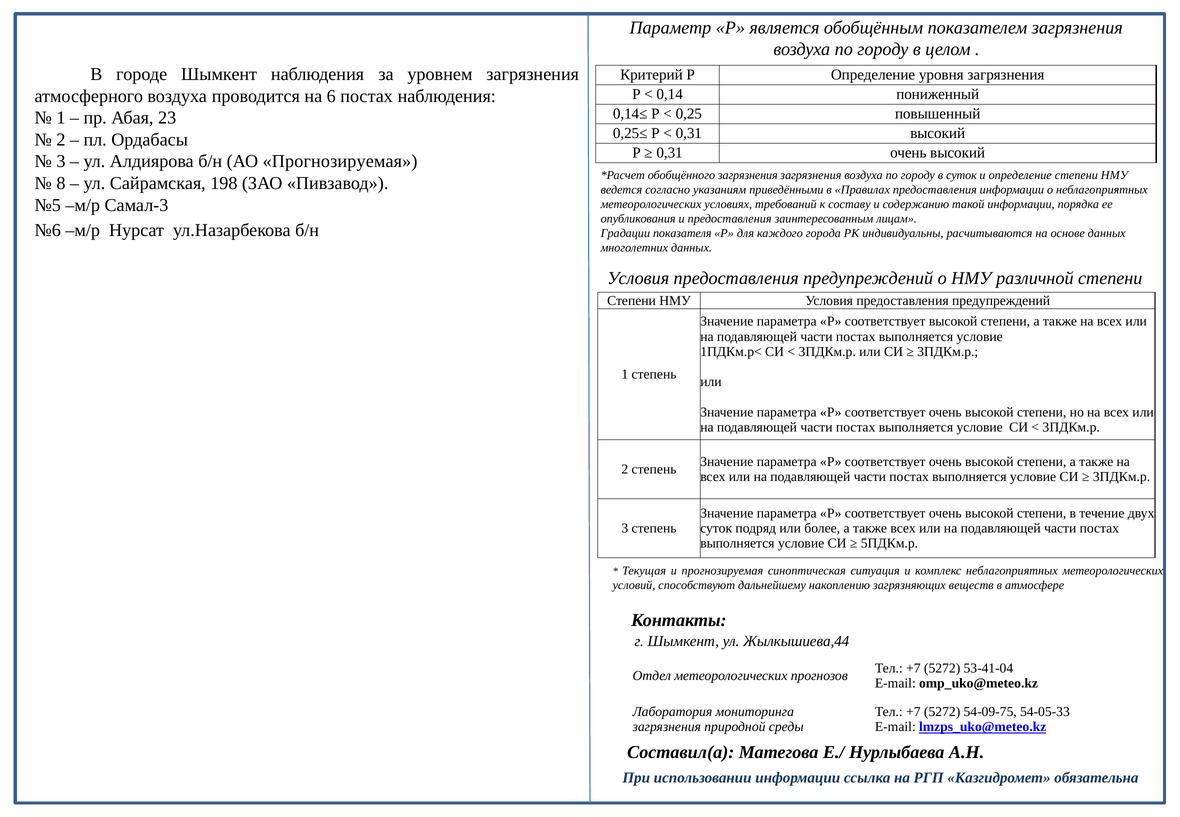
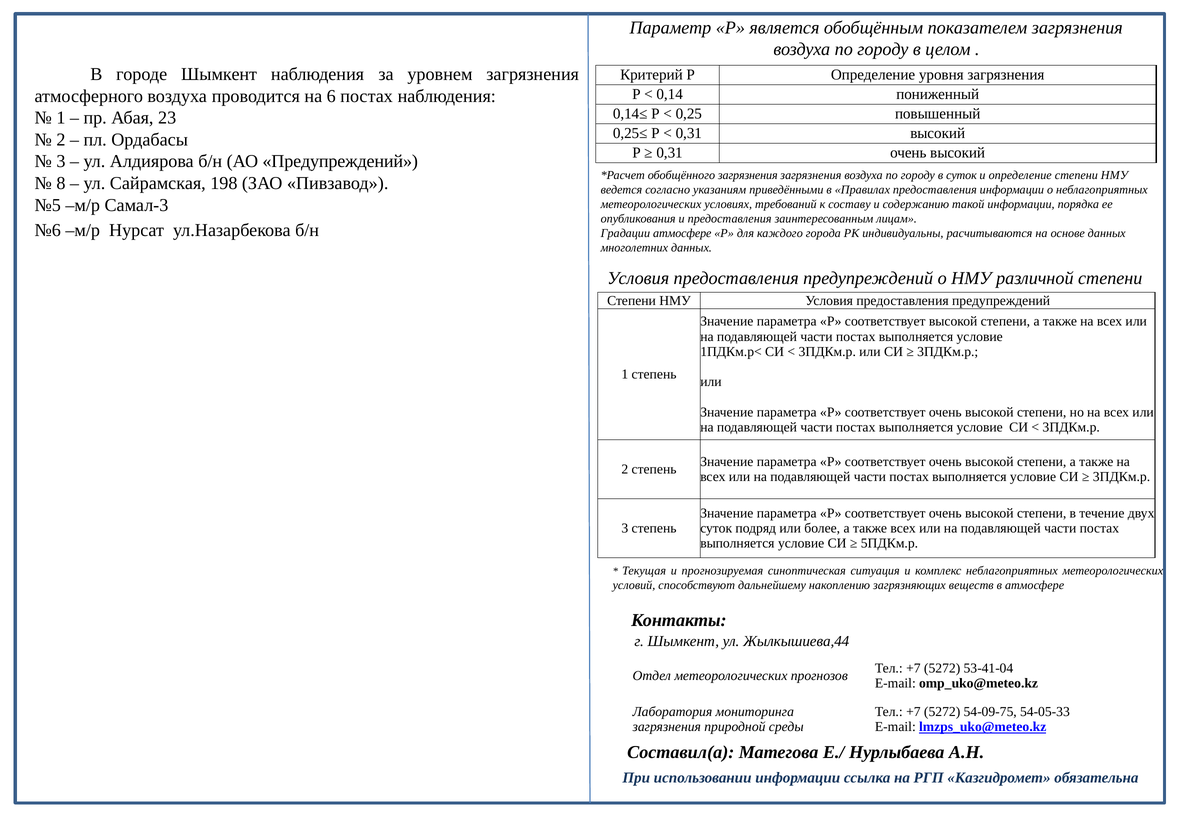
АО Прогнозируемая: Прогнозируемая -> Предупреждений
Градации показателя: показателя -> атмосфере
